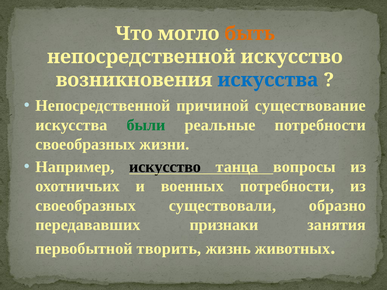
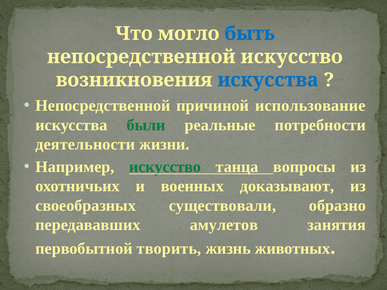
быть colour: orange -> blue
существование: существование -> использование
своеобразных at (85, 144): своеобразных -> деятельности
искусство at (165, 167) colour: black -> green
военных потребности: потребности -> доказывают
признаки: признаки -> амулетов
